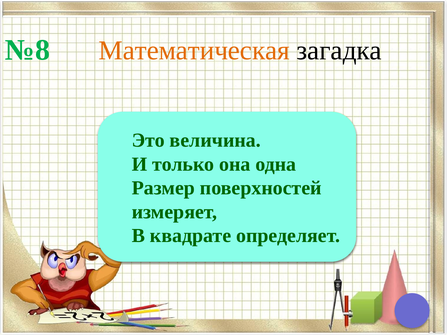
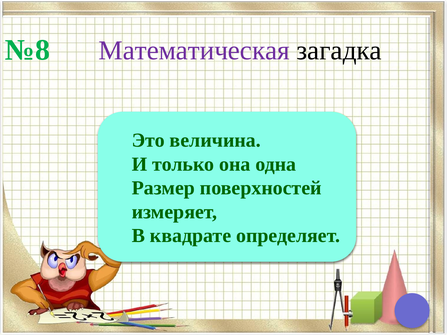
Математическая colour: orange -> purple
